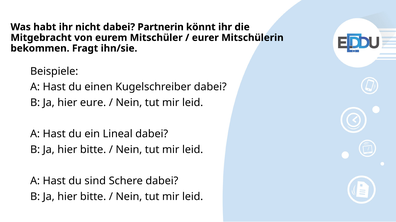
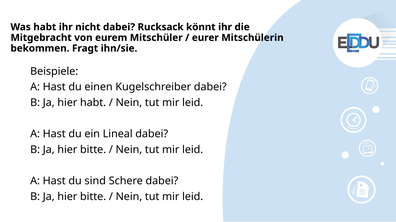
Partnerin: Partnerin -> Rucksack
hier eure: eure -> habt
